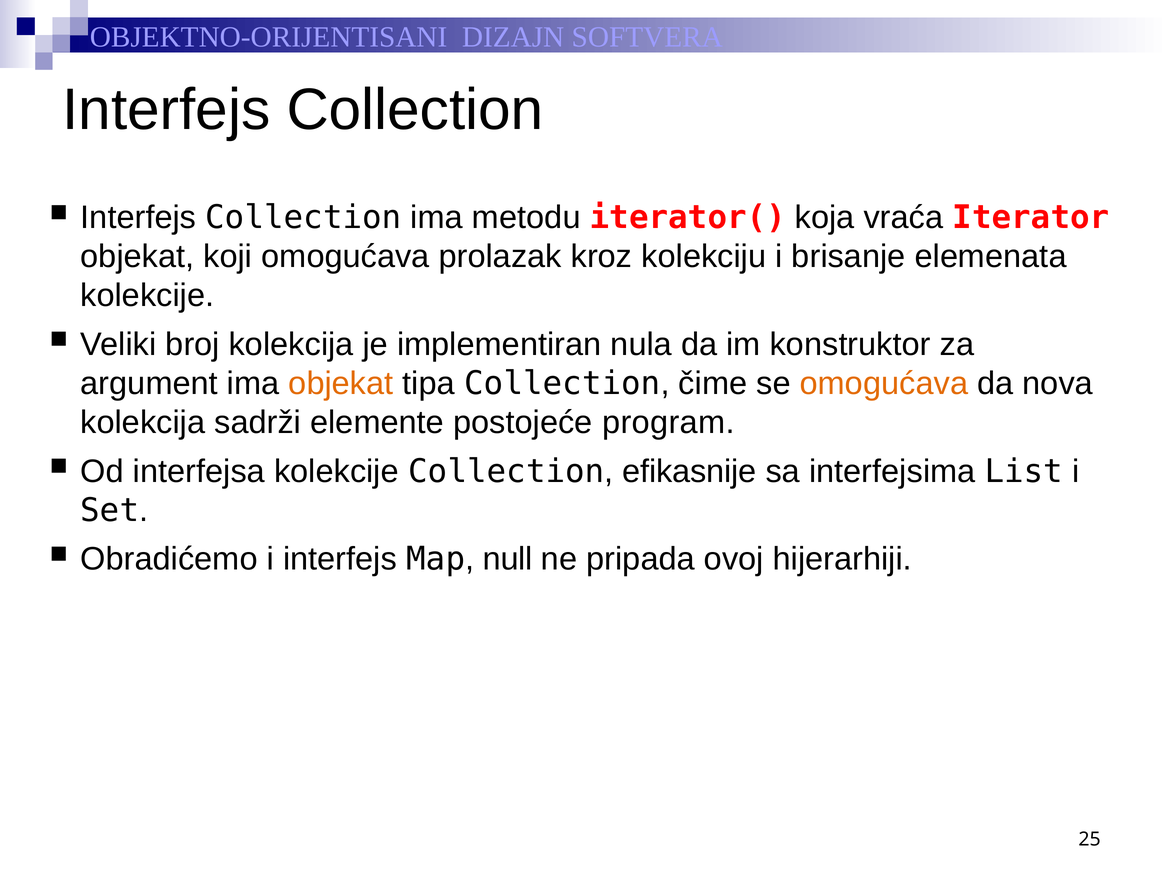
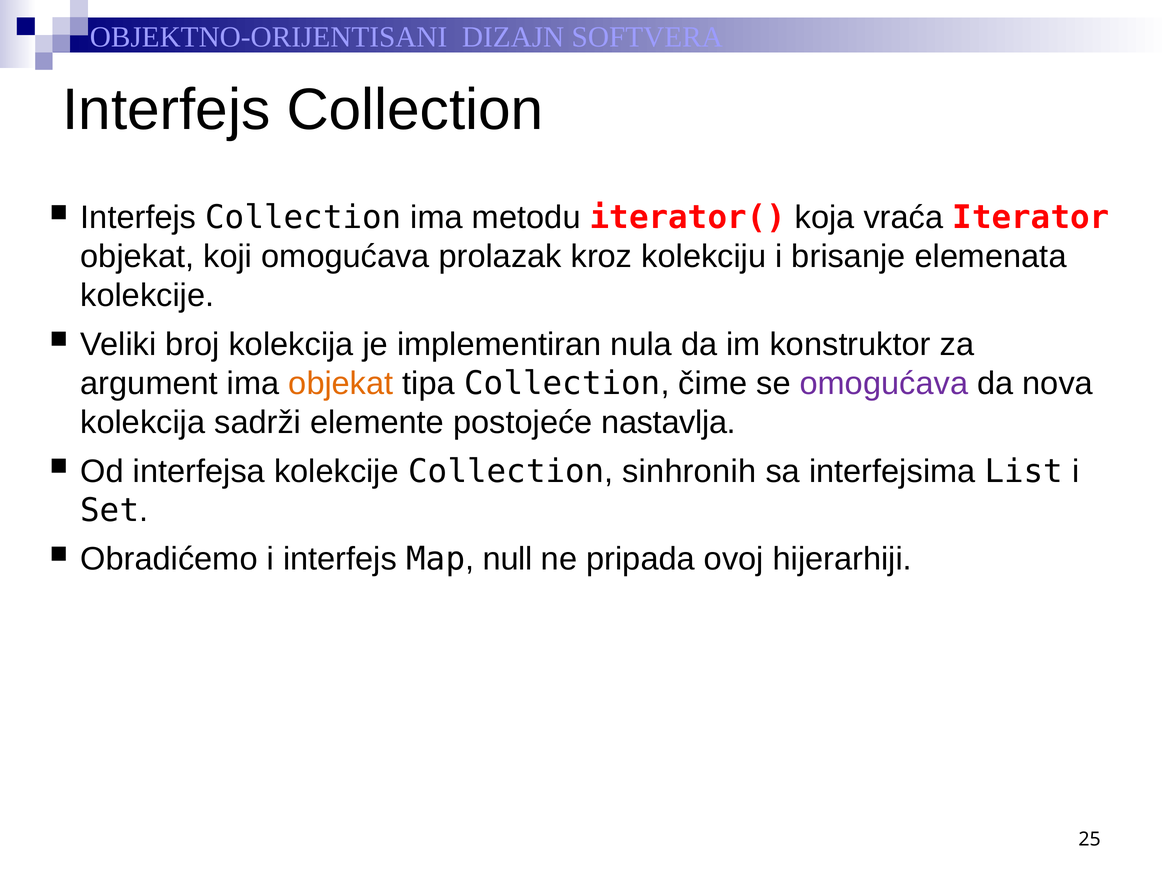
omogućava at (884, 384) colour: orange -> purple
program: program -> nastavlja
efikasnije: efikasnije -> sinhronih
